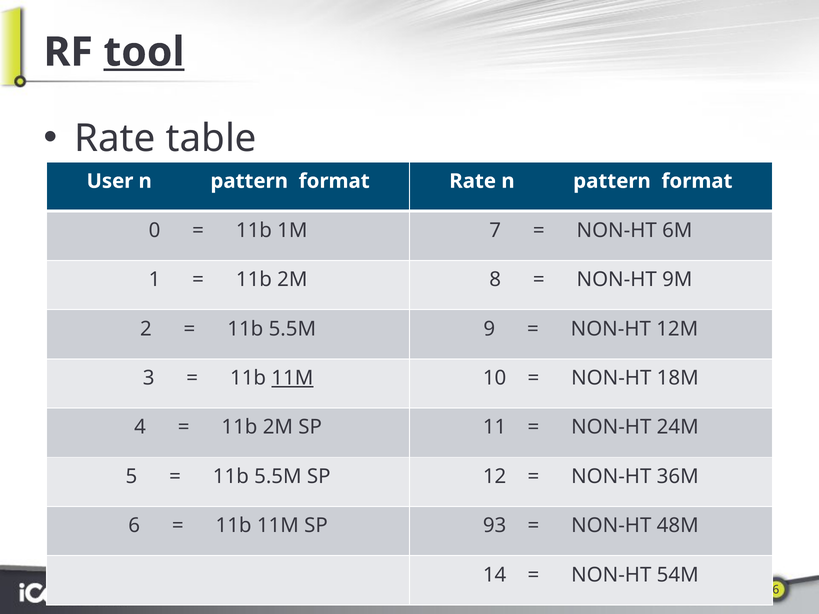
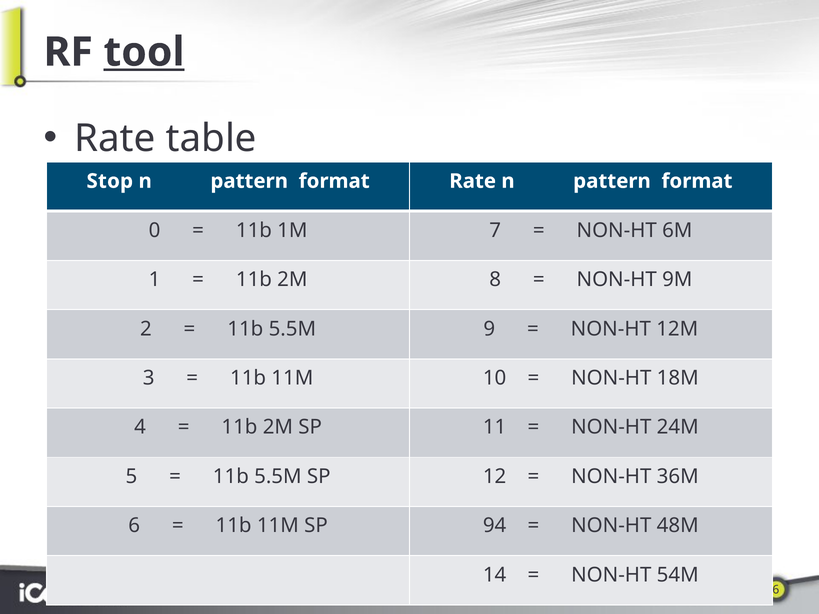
User: User -> Stop
11M at (292, 378) underline: present -> none
93: 93 -> 94
